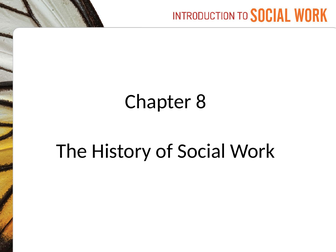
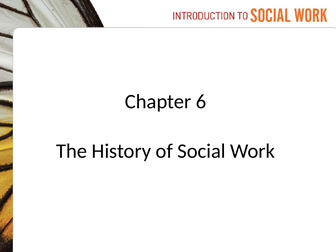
8: 8 -> 6
